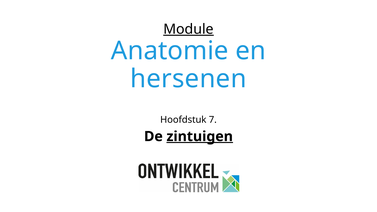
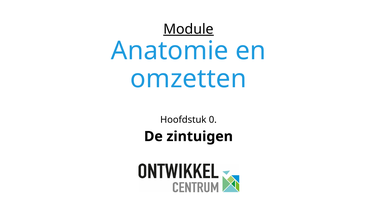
hersenen: hersenen -> omzetten
7: 7 -> 0
zintuigen underline: present -> none
